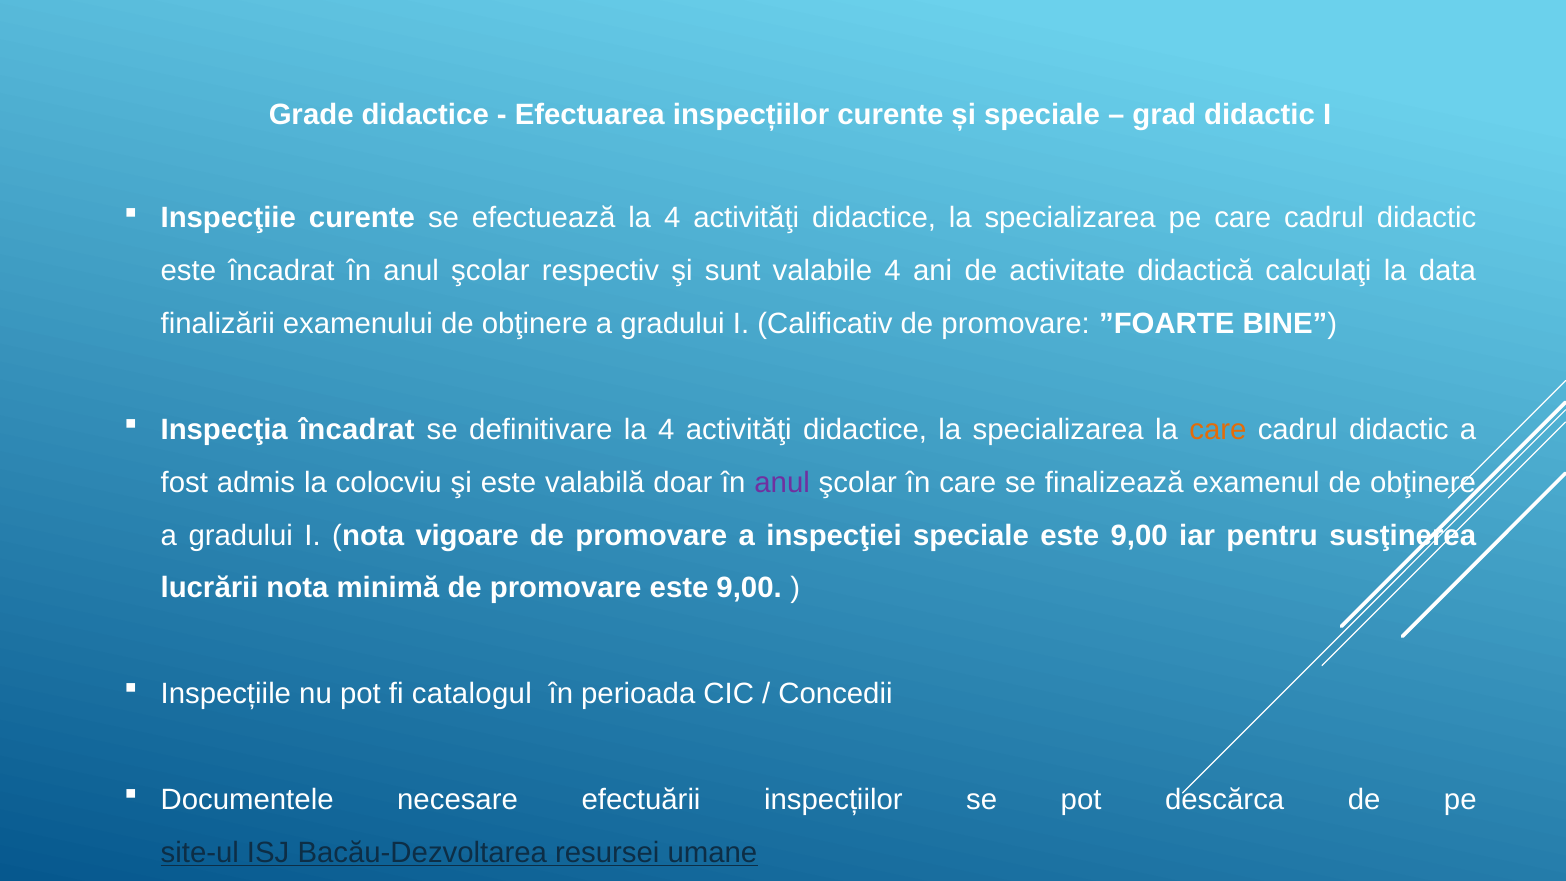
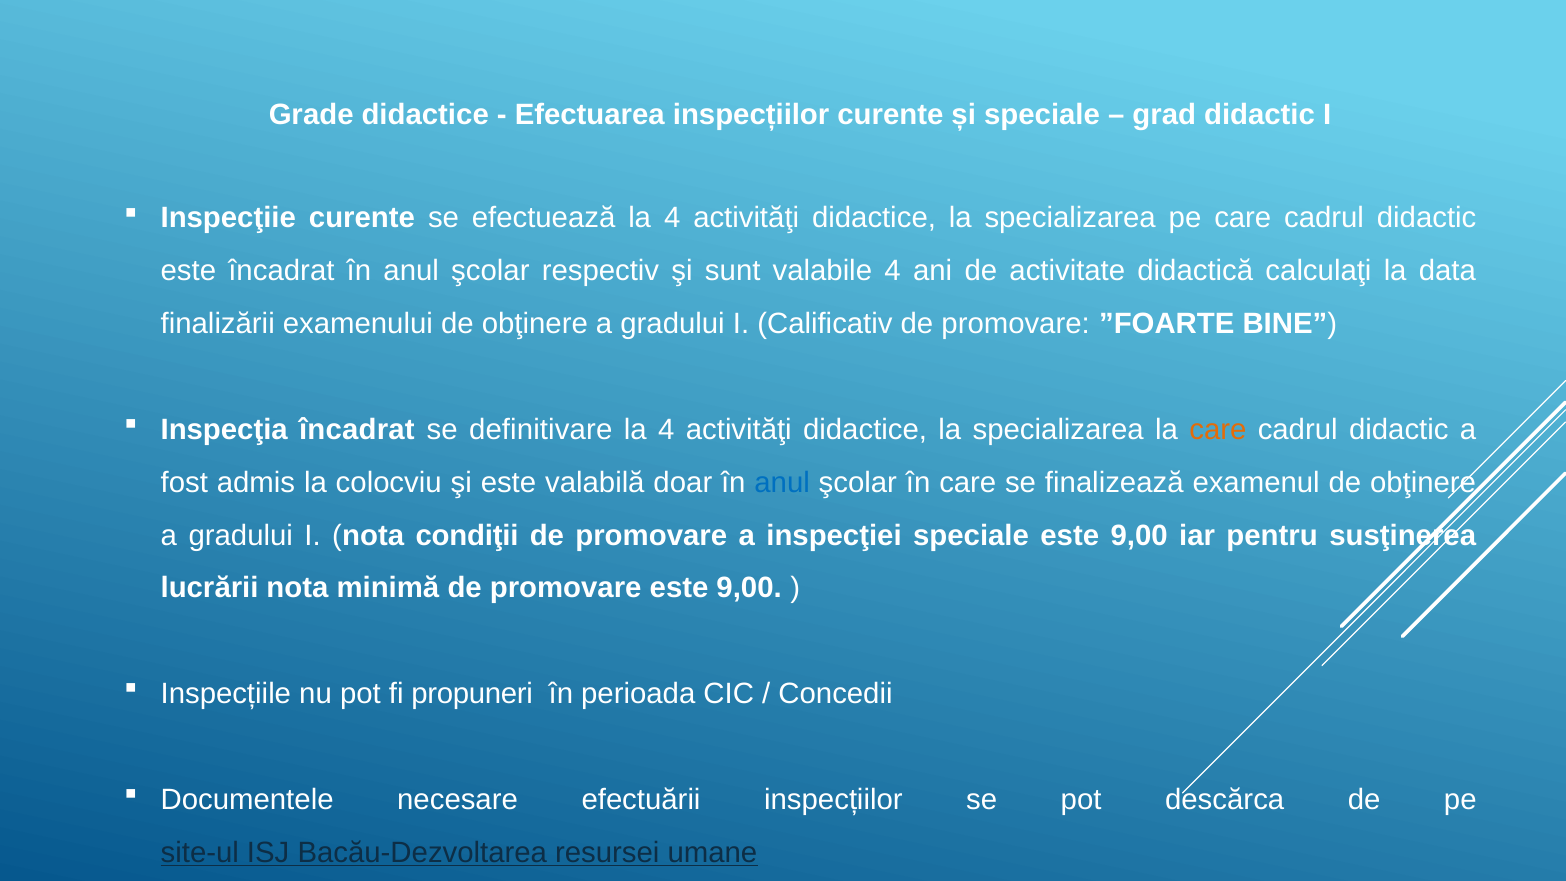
anul at (782, 482) colour: purple -> blue
vigoare: vigoare -> condiţii
catalogul: catalogul -> propuneri
